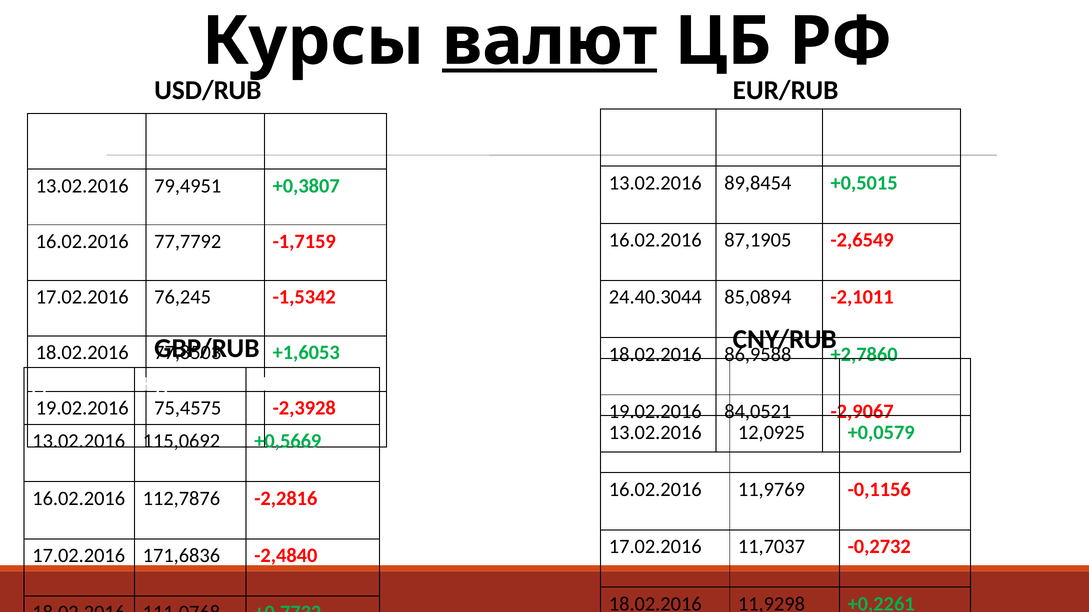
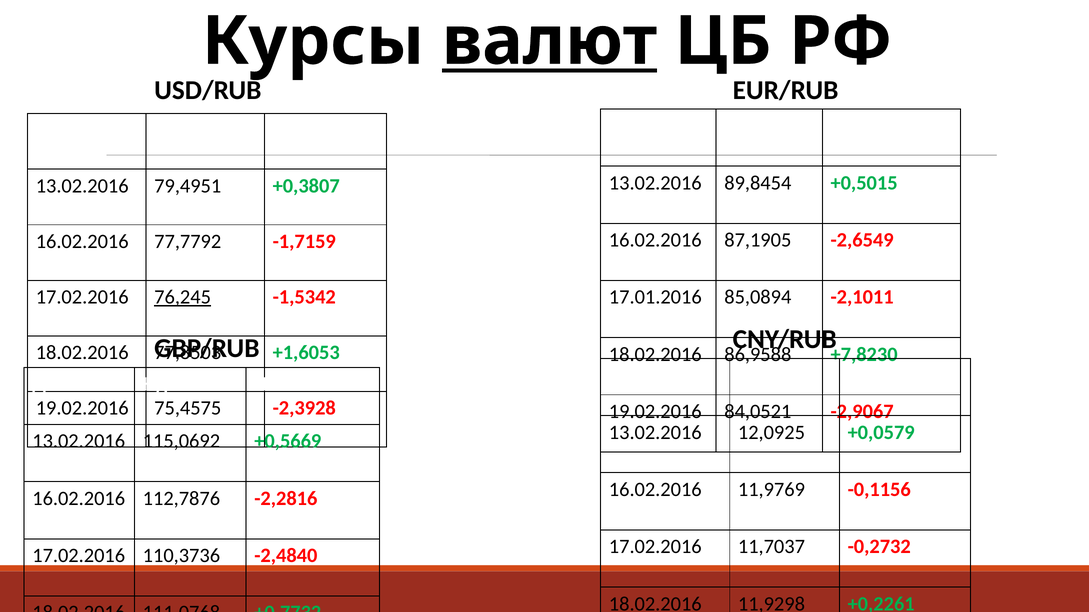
76,245 underline: none -> present
24.40.3044: 24.40.3044 -> 17.01.2016
+2,7860: +2,7860 -> +7,8230
171,6836: 171,6836 -> 110,3736
